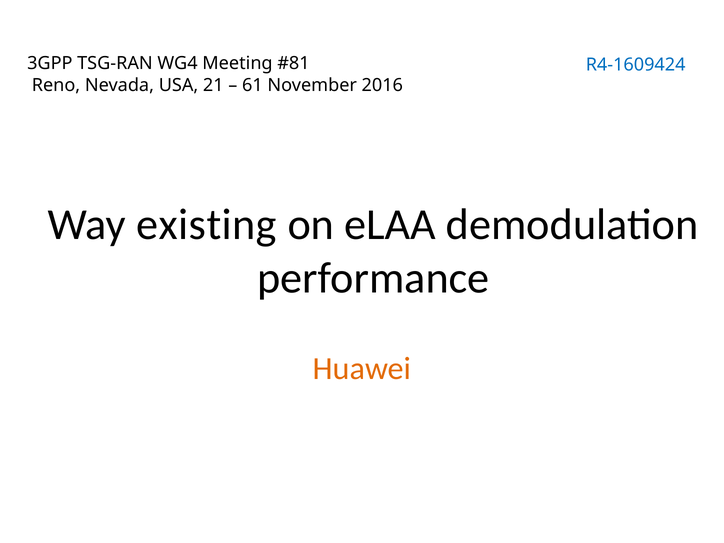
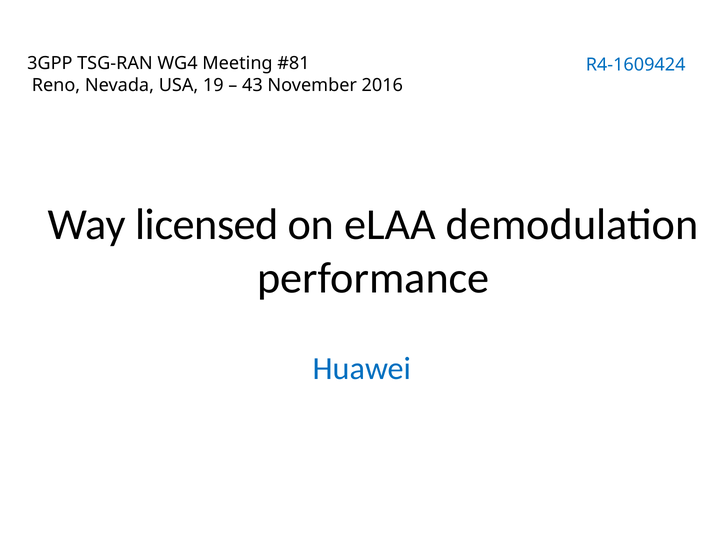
21: 21 -> 19
61: 61 -> 43
existing: existing -> licensed
Huawei colour: orange -> blue
